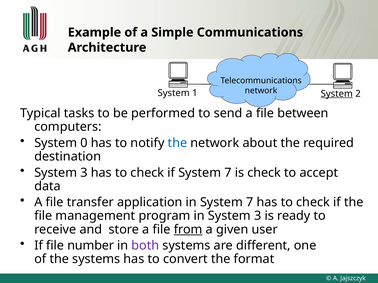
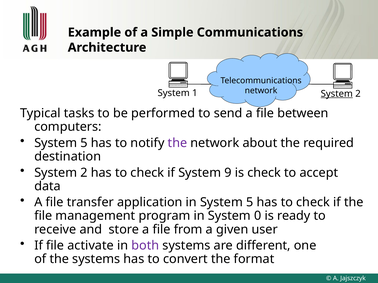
0 at (84, 143): 0 -> 5
the at (177, 143) colour: blue -> purple
3 at (84, 173): 3 -> 2
if System 7: 7 -> 9
in System 7: 7 -> 5
in System 3: 3 -> 0
from underline: present -> none
number: number -> activate
